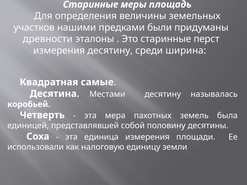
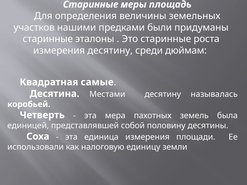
древности at (48, 39): древности -> старинные
перст: перст -> роста
ширина: ширина -> дюймам
